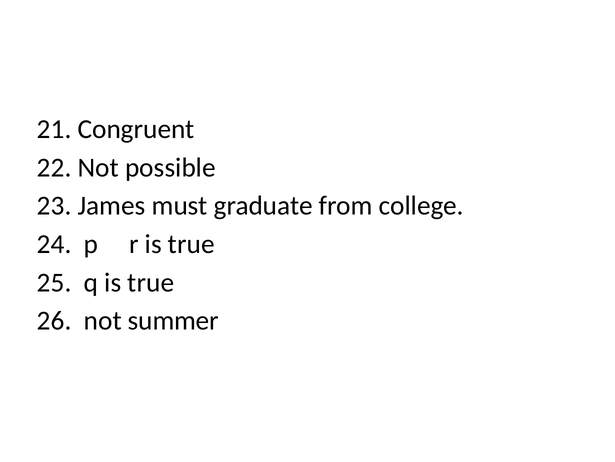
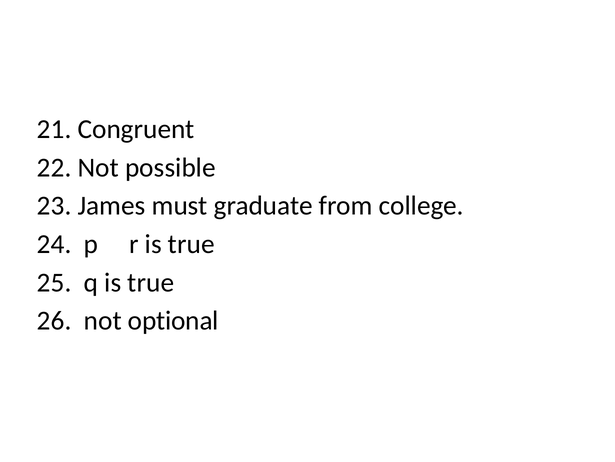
summer: summer -> optional
